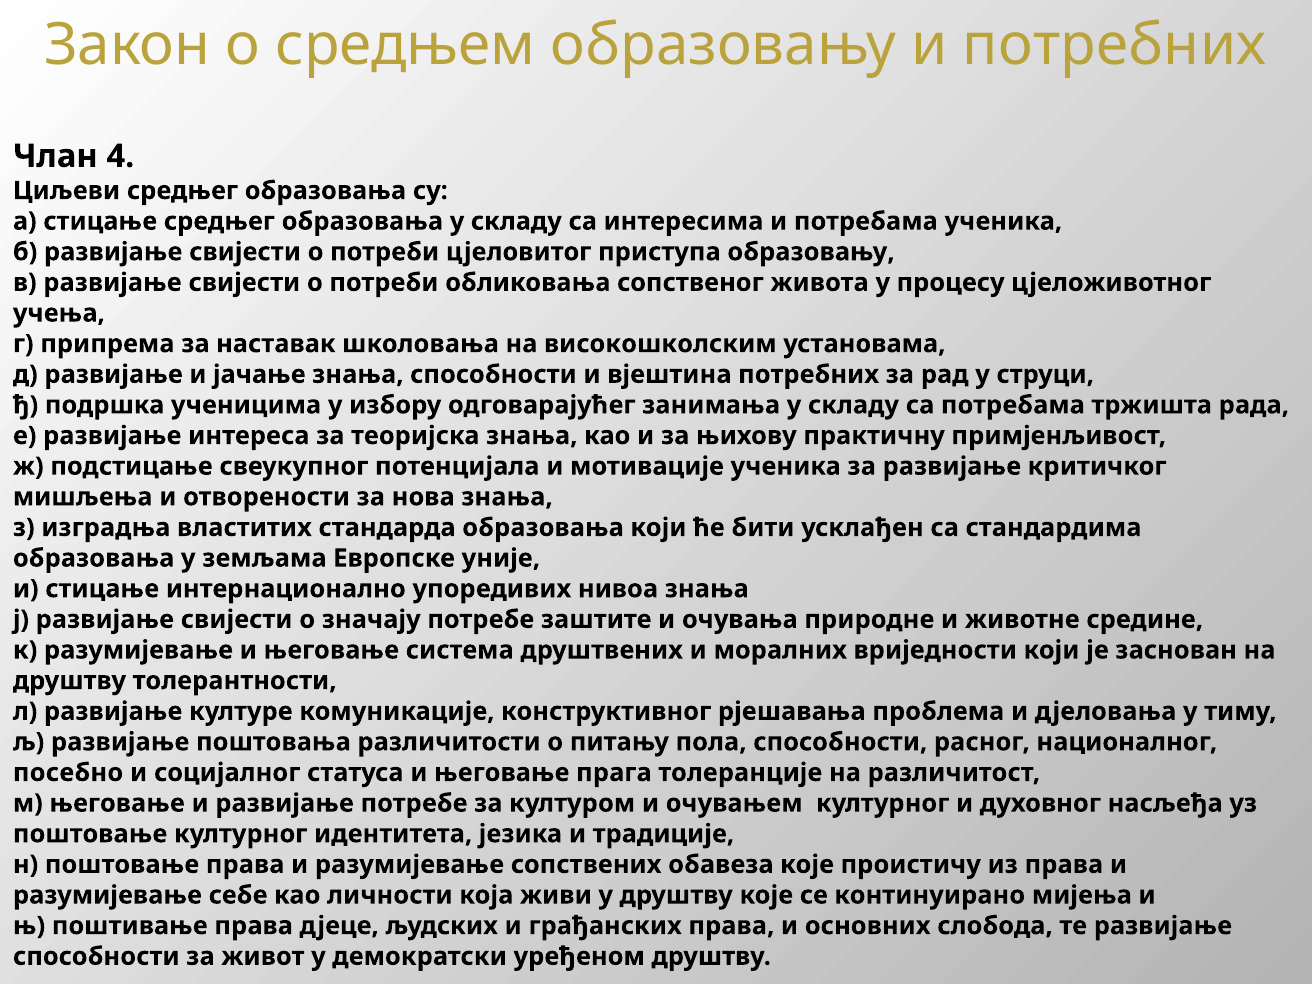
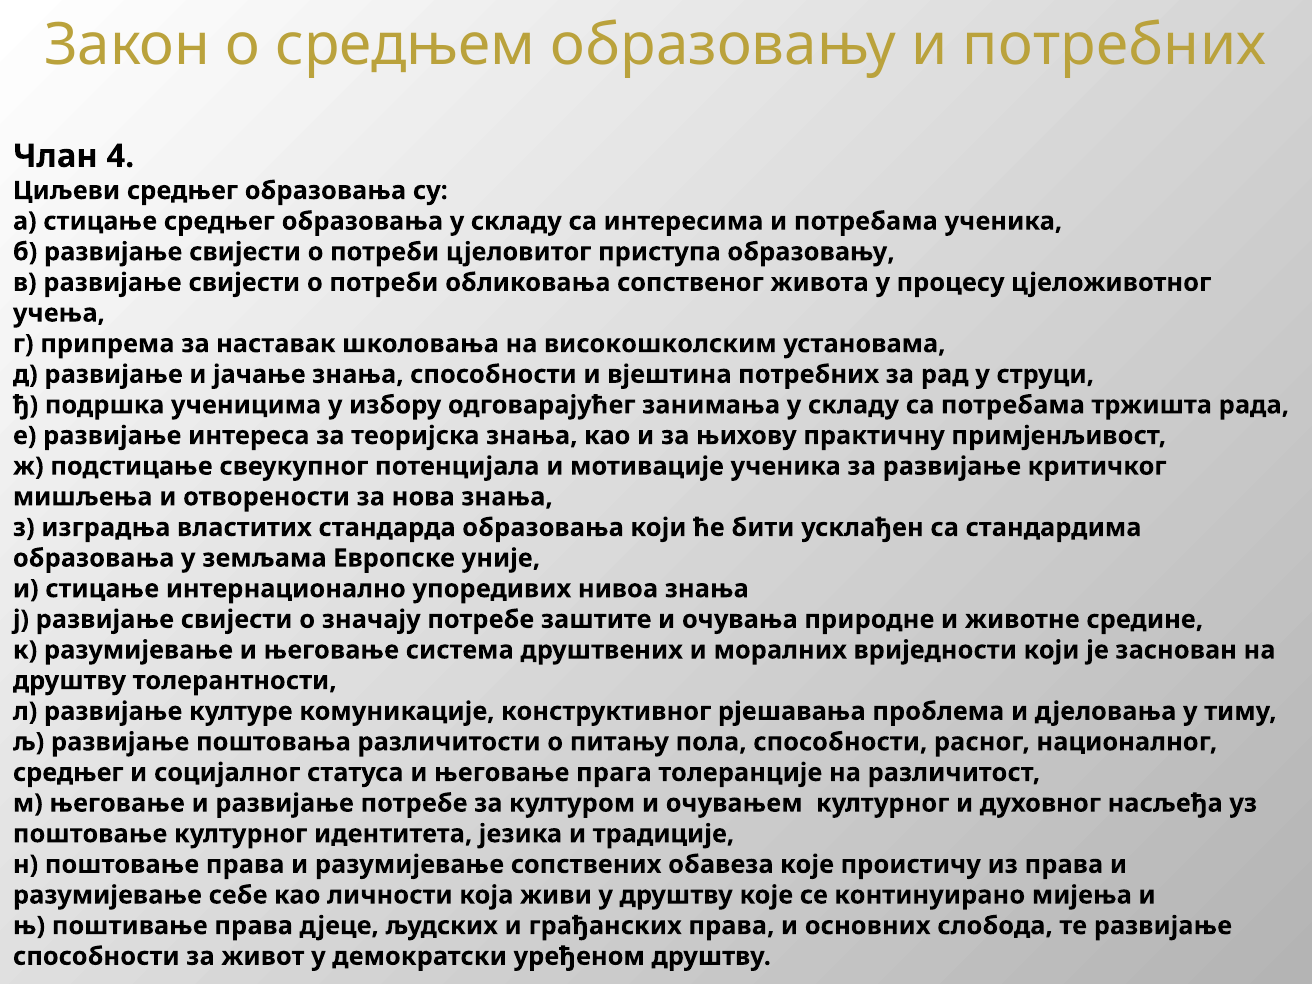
посебно at (68, 773): посебно -> средњег
